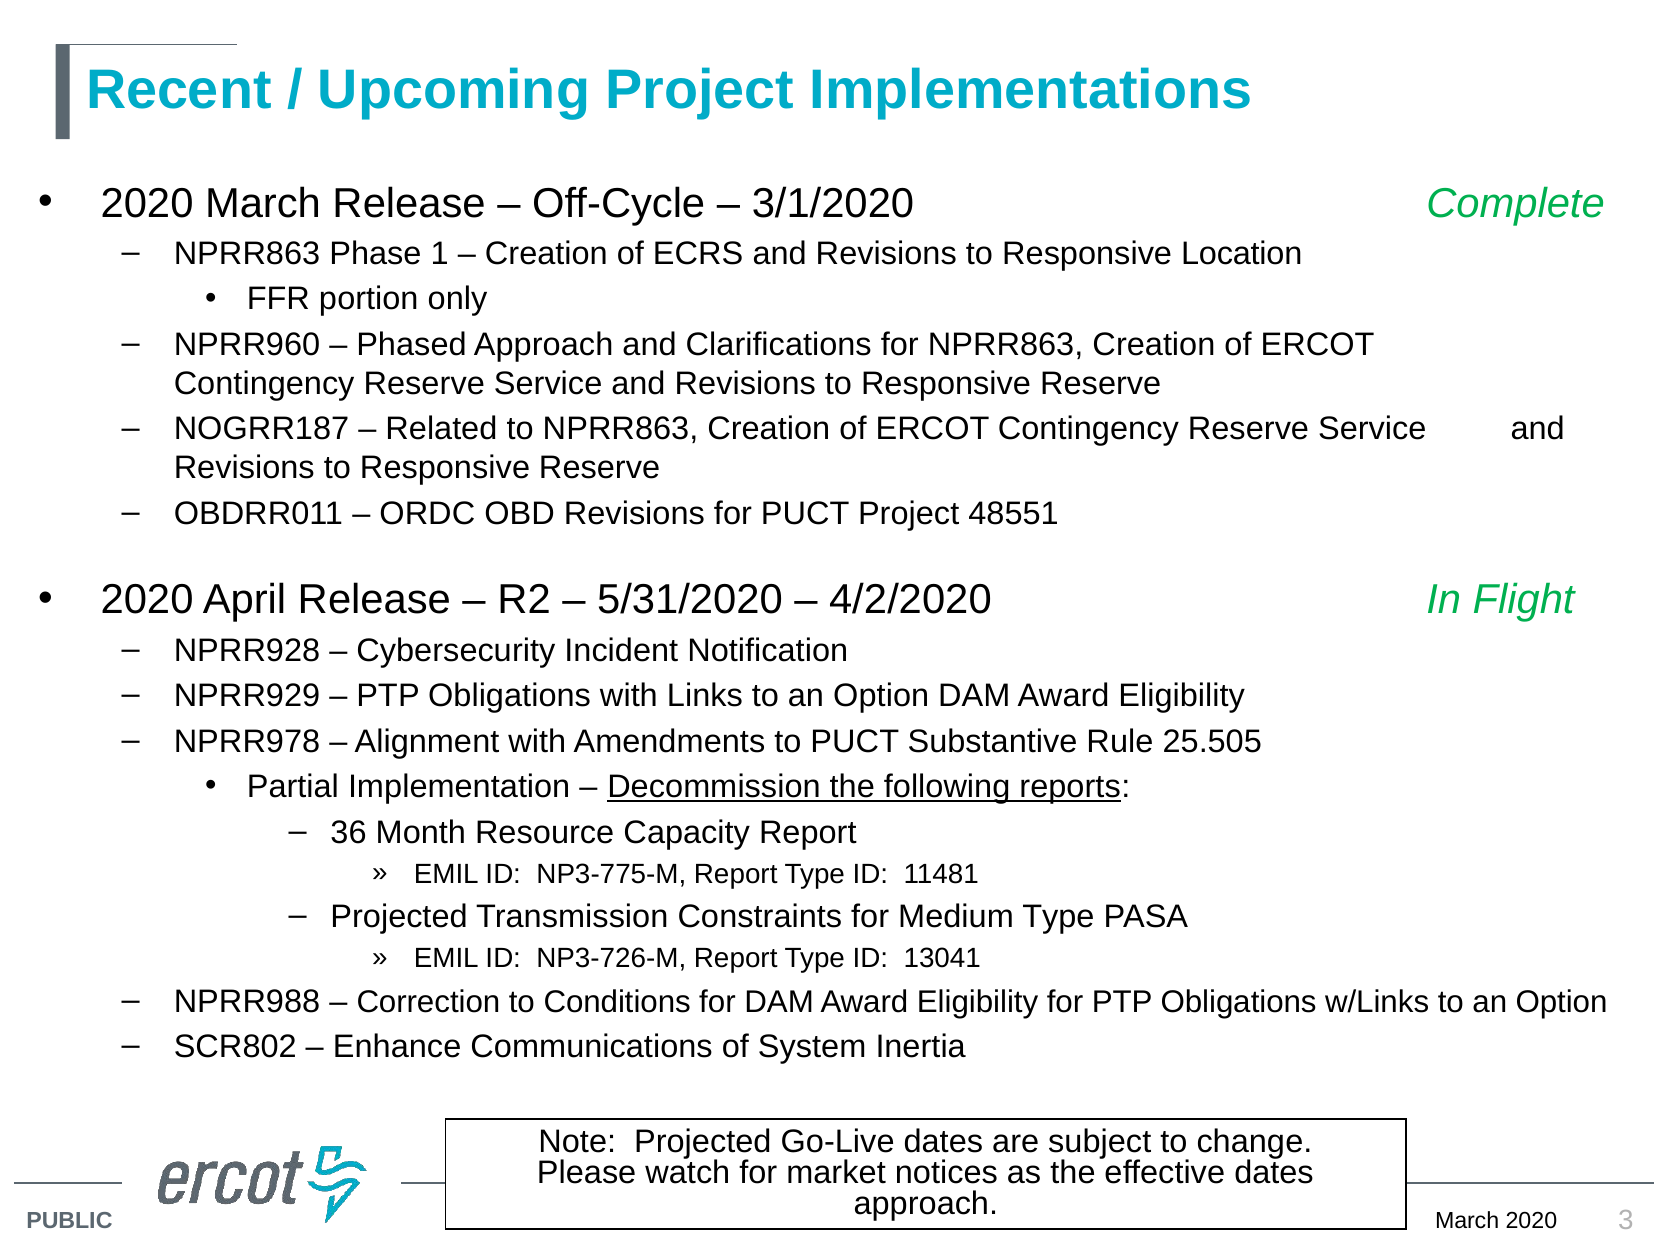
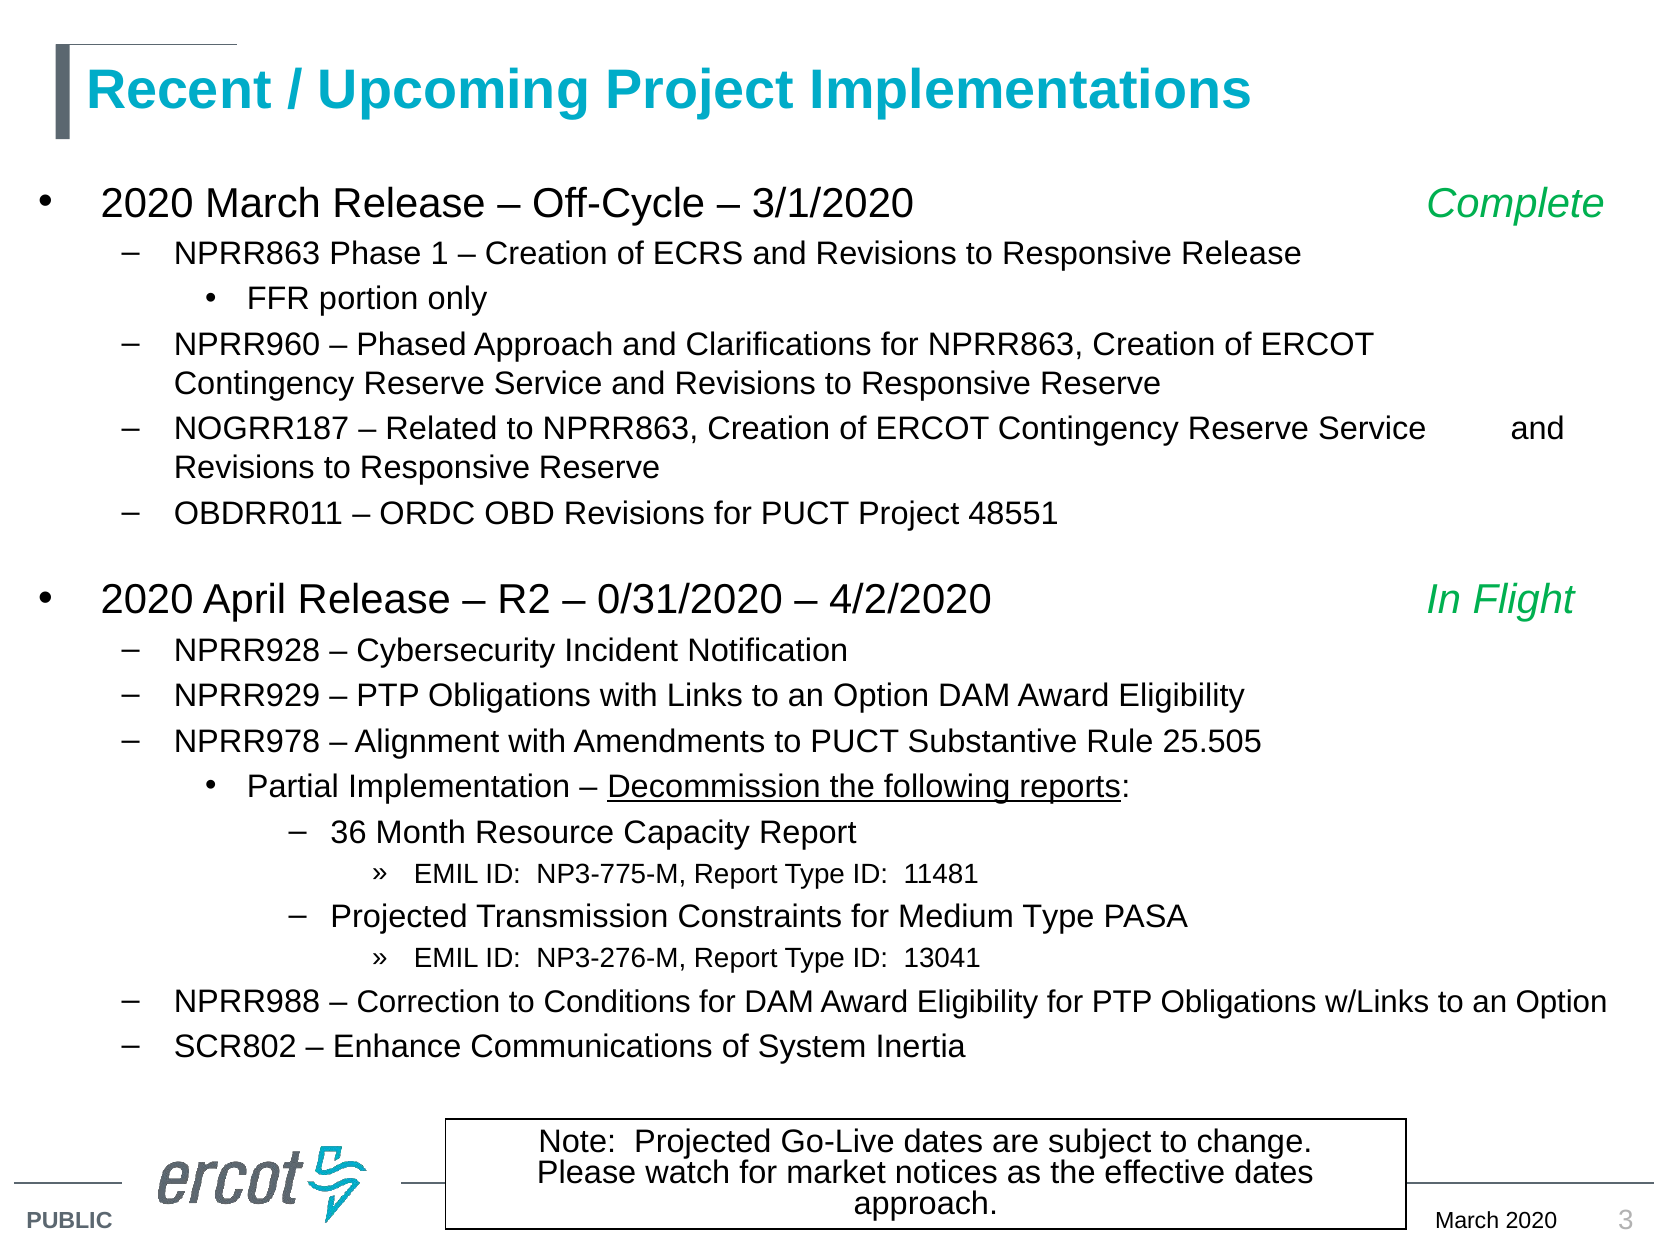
Responsive Location: Location -> Release
5/31/2020: 5/31/2020 -> 0/31/2020
NP3-726-M: NP3-726-M -> NP3-276-M
